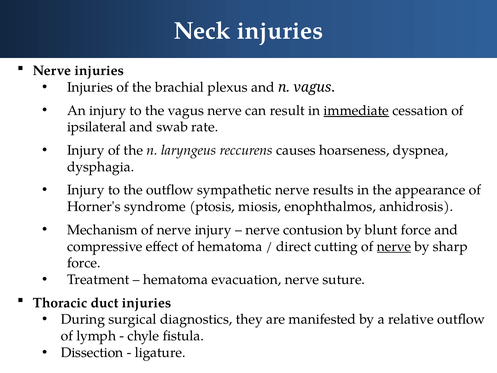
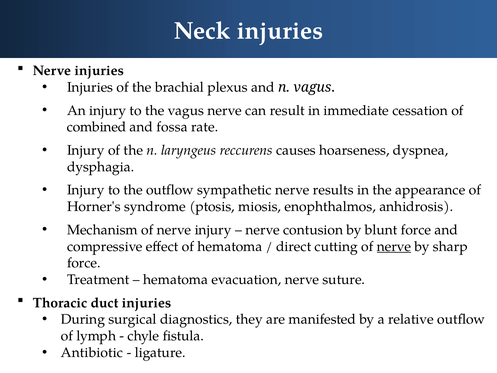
immediate underline: present -> none
ipsilateral: ipsilateral -> combined
swab: swab -> fossa
Dissection: Dissection -> Antibiotic
